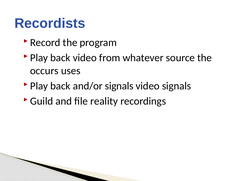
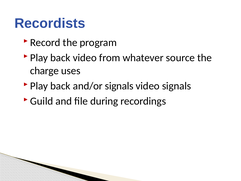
occurs: occurs -> charge
reality: reality -> during
